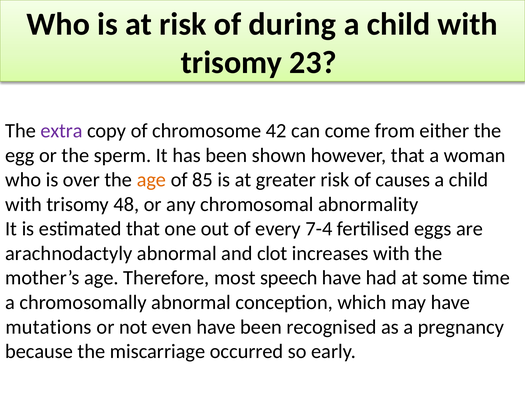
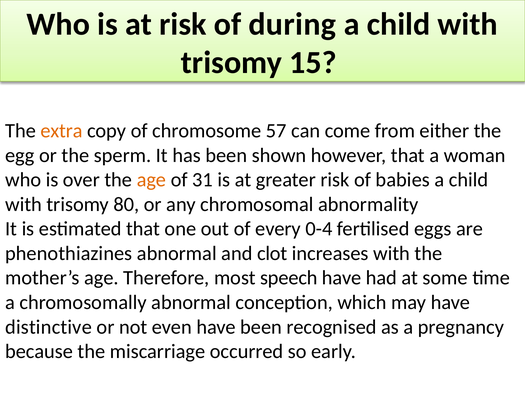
23: 23 -> 15
extra colour: purple -> orange
42: 42 -> 57
85: 85 -> 31
causes: causes -> babies
48: 48 -> 80
7-4: 7-4 -> 0-4
arachnodactyly: arachnodactyly -> phenothiazines
mutations: mutations -> distinctive
